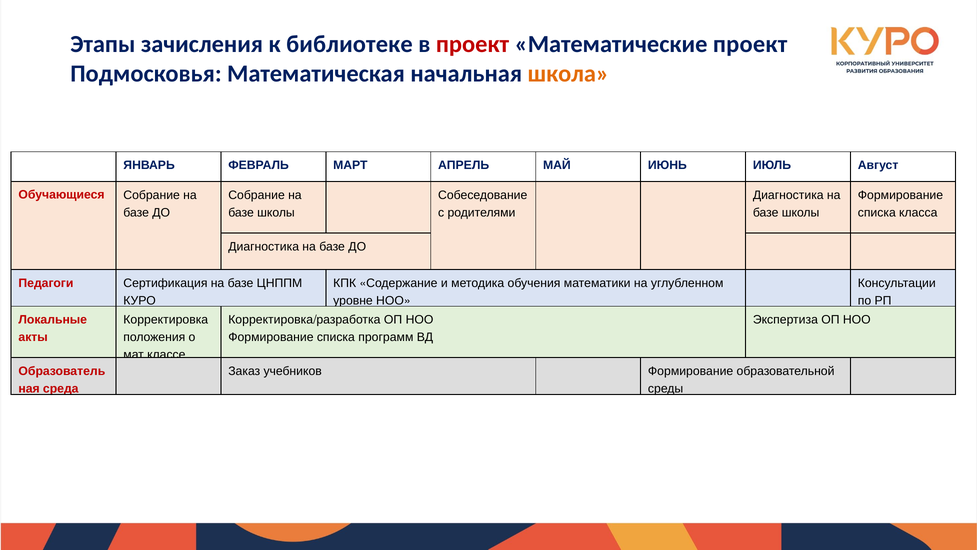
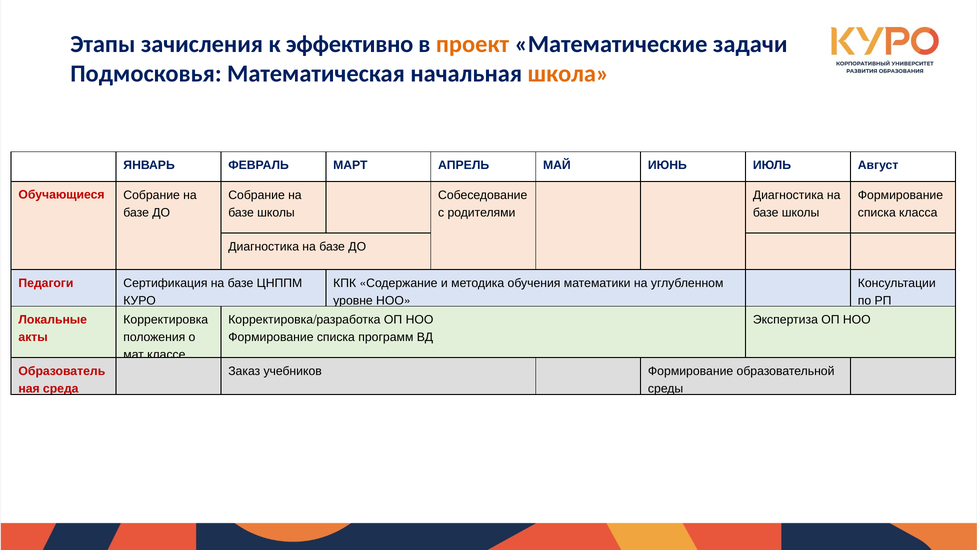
библиотеке: библиотеке -> эффективно
проект at (473, 44) colour: red -> orange
Математические проект: проект -> задачи
